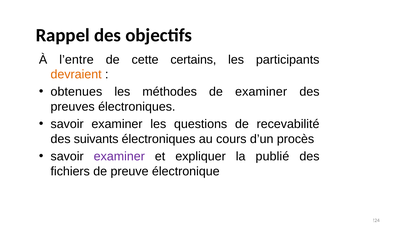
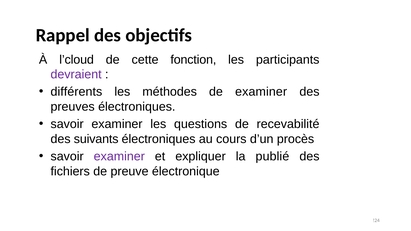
l’entre: l’entre -> l’cloud
certains: certains -> fonction
devraient colour: orange -> purple
obtenues: obtenues -> différents
